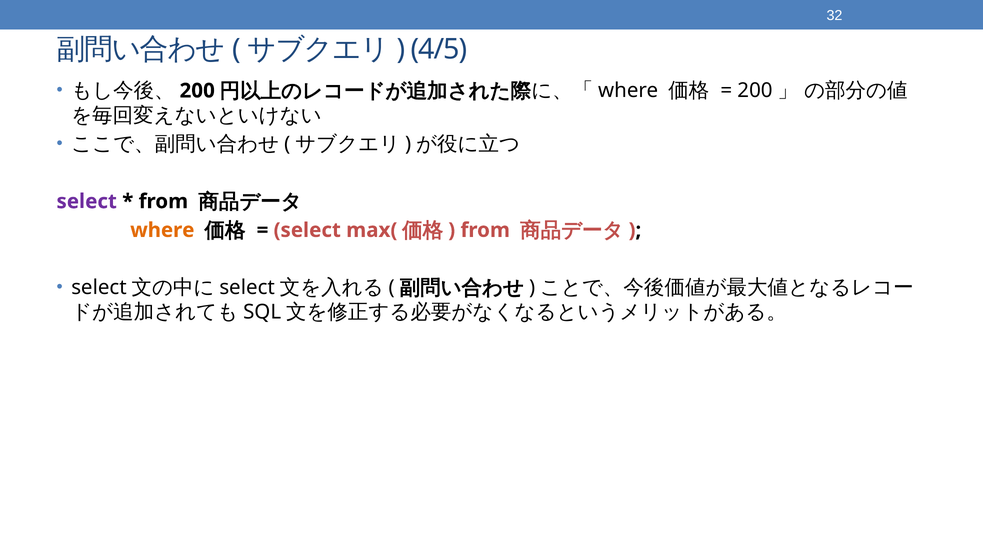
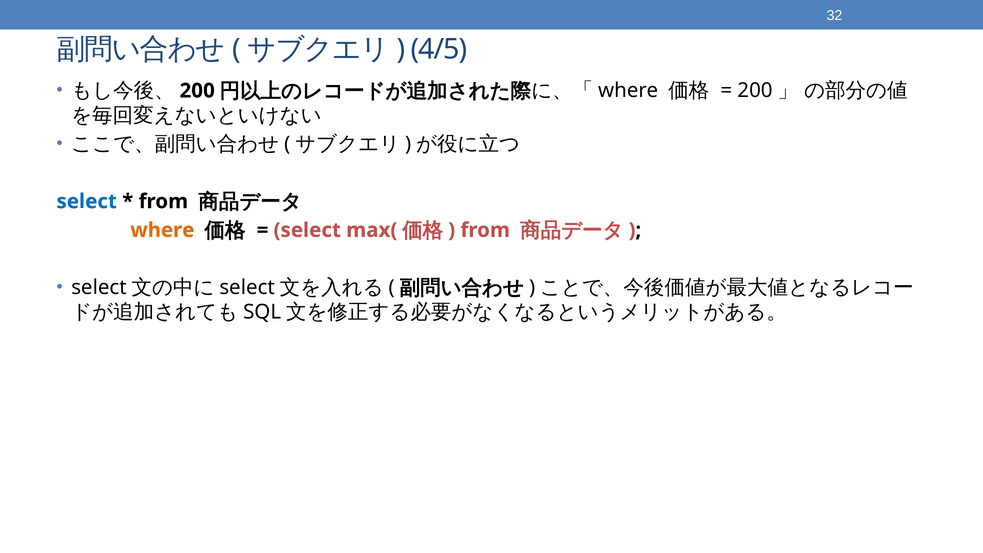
select at (87, 201) colour: purple -> blue
